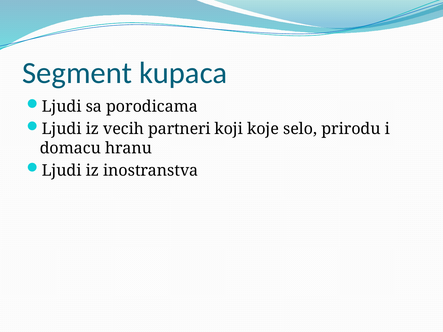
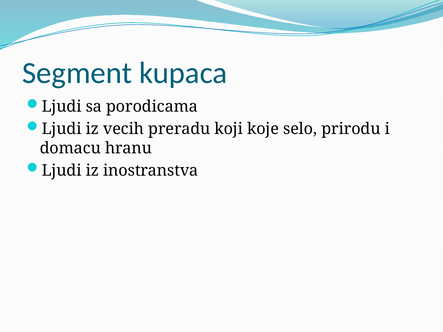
partneri: partneri -> preradu
